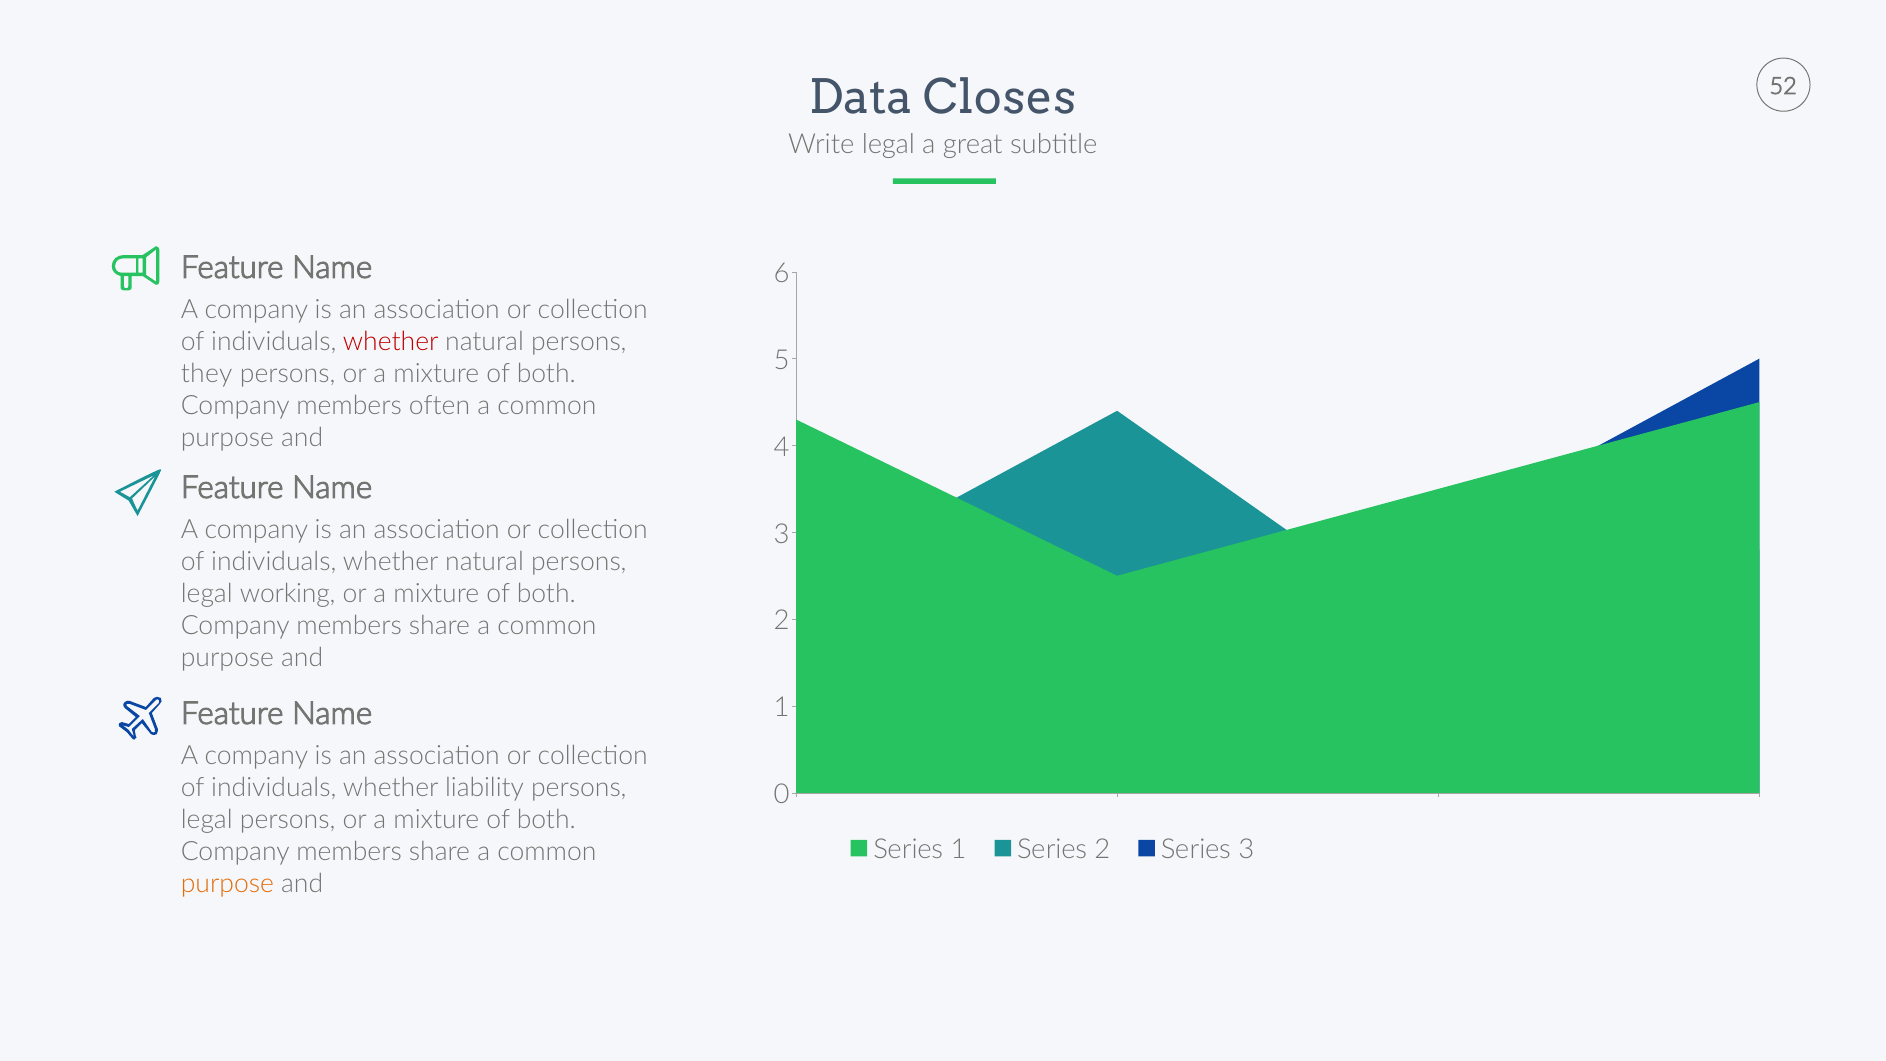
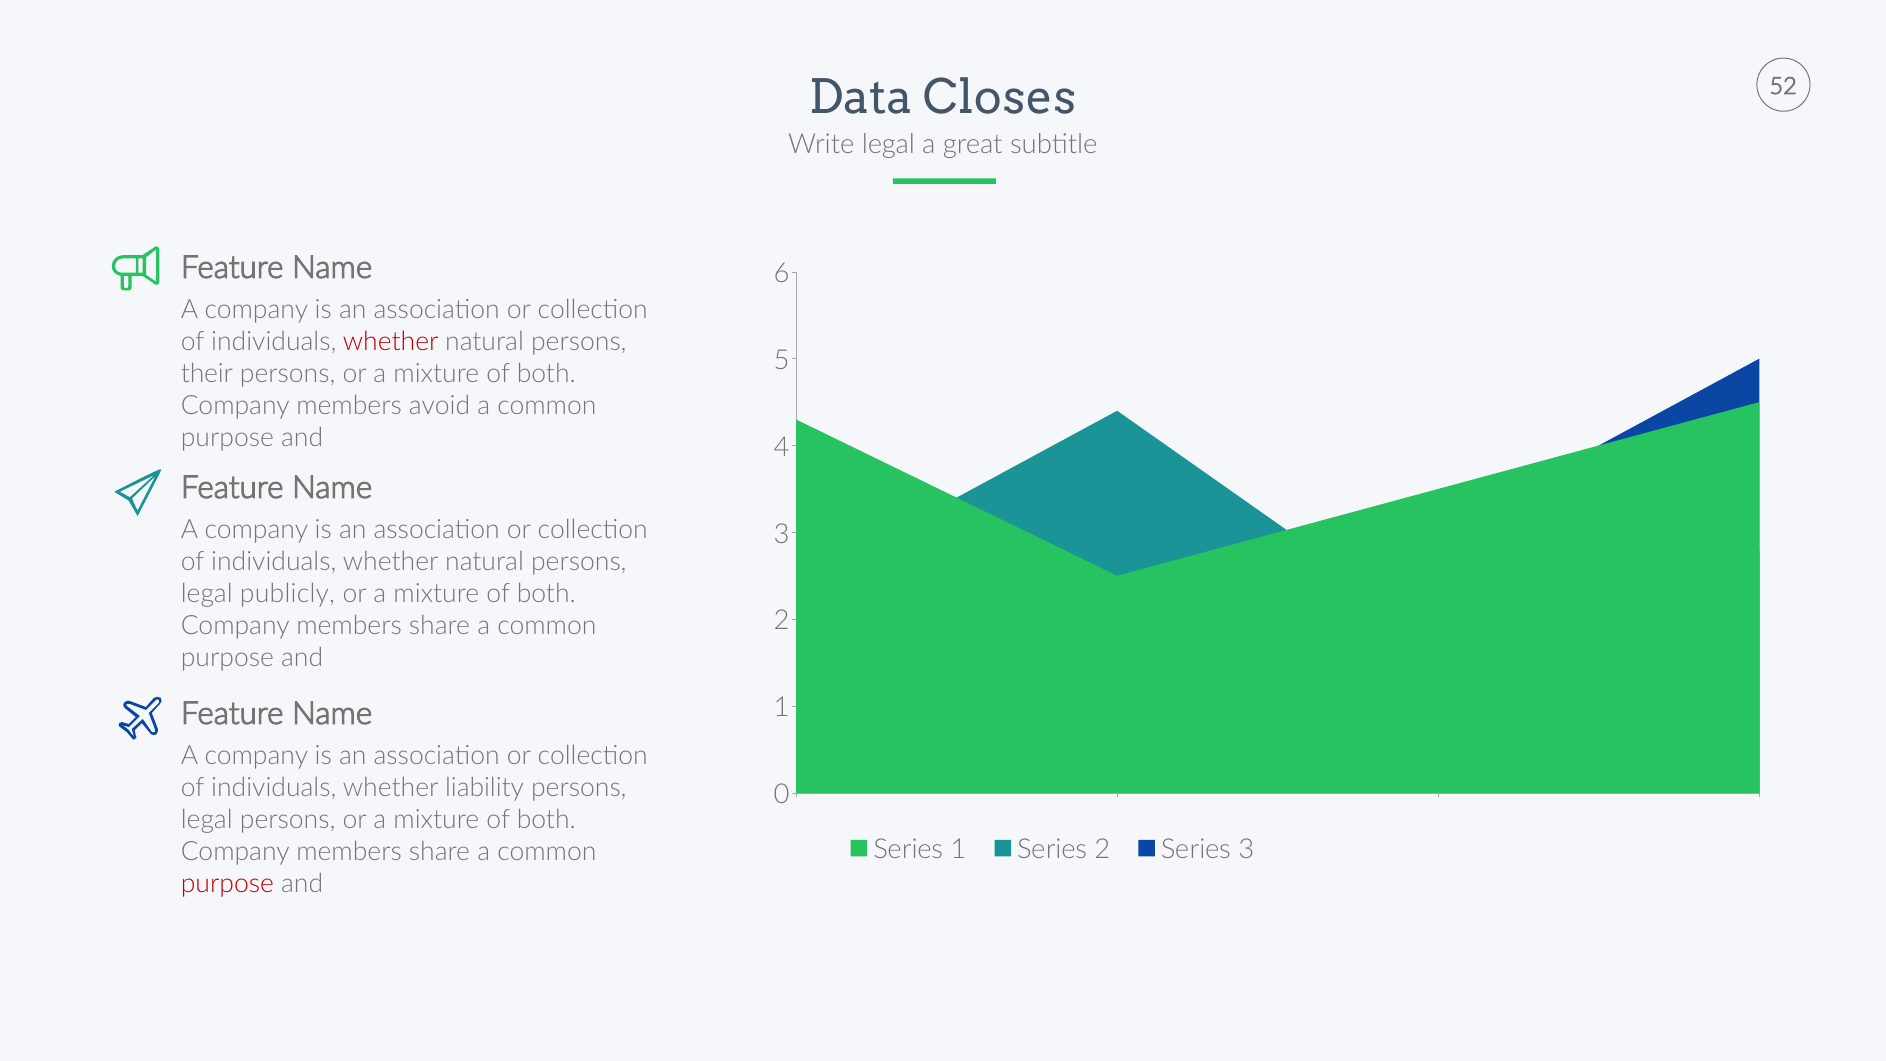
they: they -> their
often: often -> avoid
working: working -> publicly
purpose at (227, 884) colour: orange -> red
